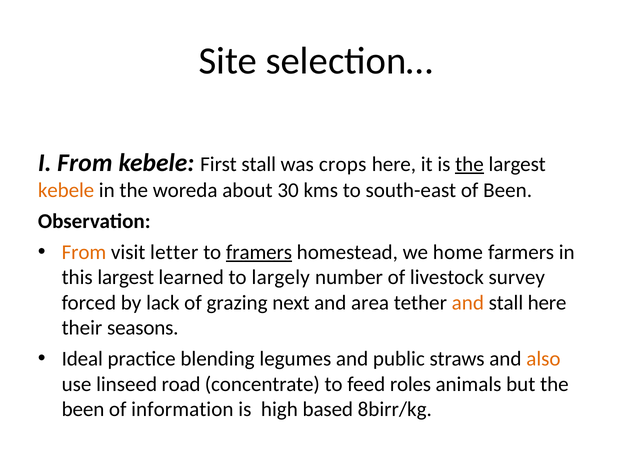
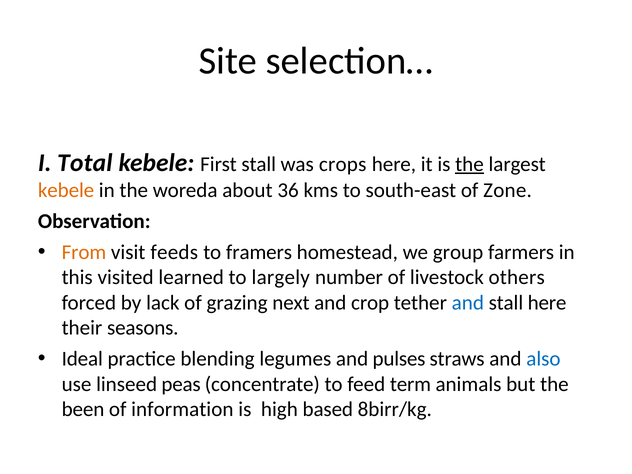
I From: From -> Total
30: 30 -> 36
of Been: Been -> Zone
letter: letter -> feeds
framers underline: present -> none
home: home -> group
this largest: largest -> visited
survey: survey -> others
area: area -> crop
and at (468, 303) colour: orange -> blue
public: public -> pulses
also colour: orange -> blue
road: road -> peas
roles: roles -> term
